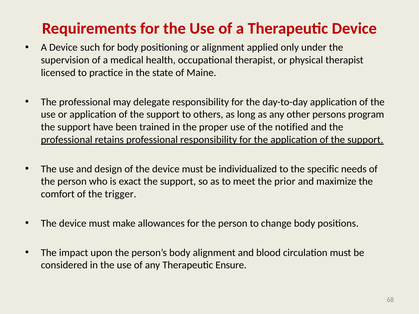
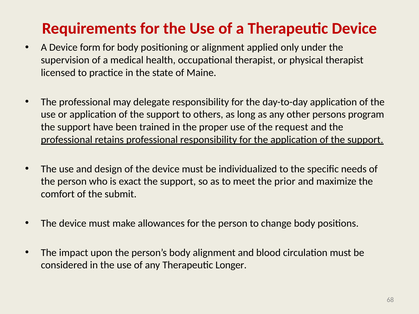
such: such -> form
notified: notified -> request
trigger: trigger -> submit
Ensure: Ensure -> Longer
